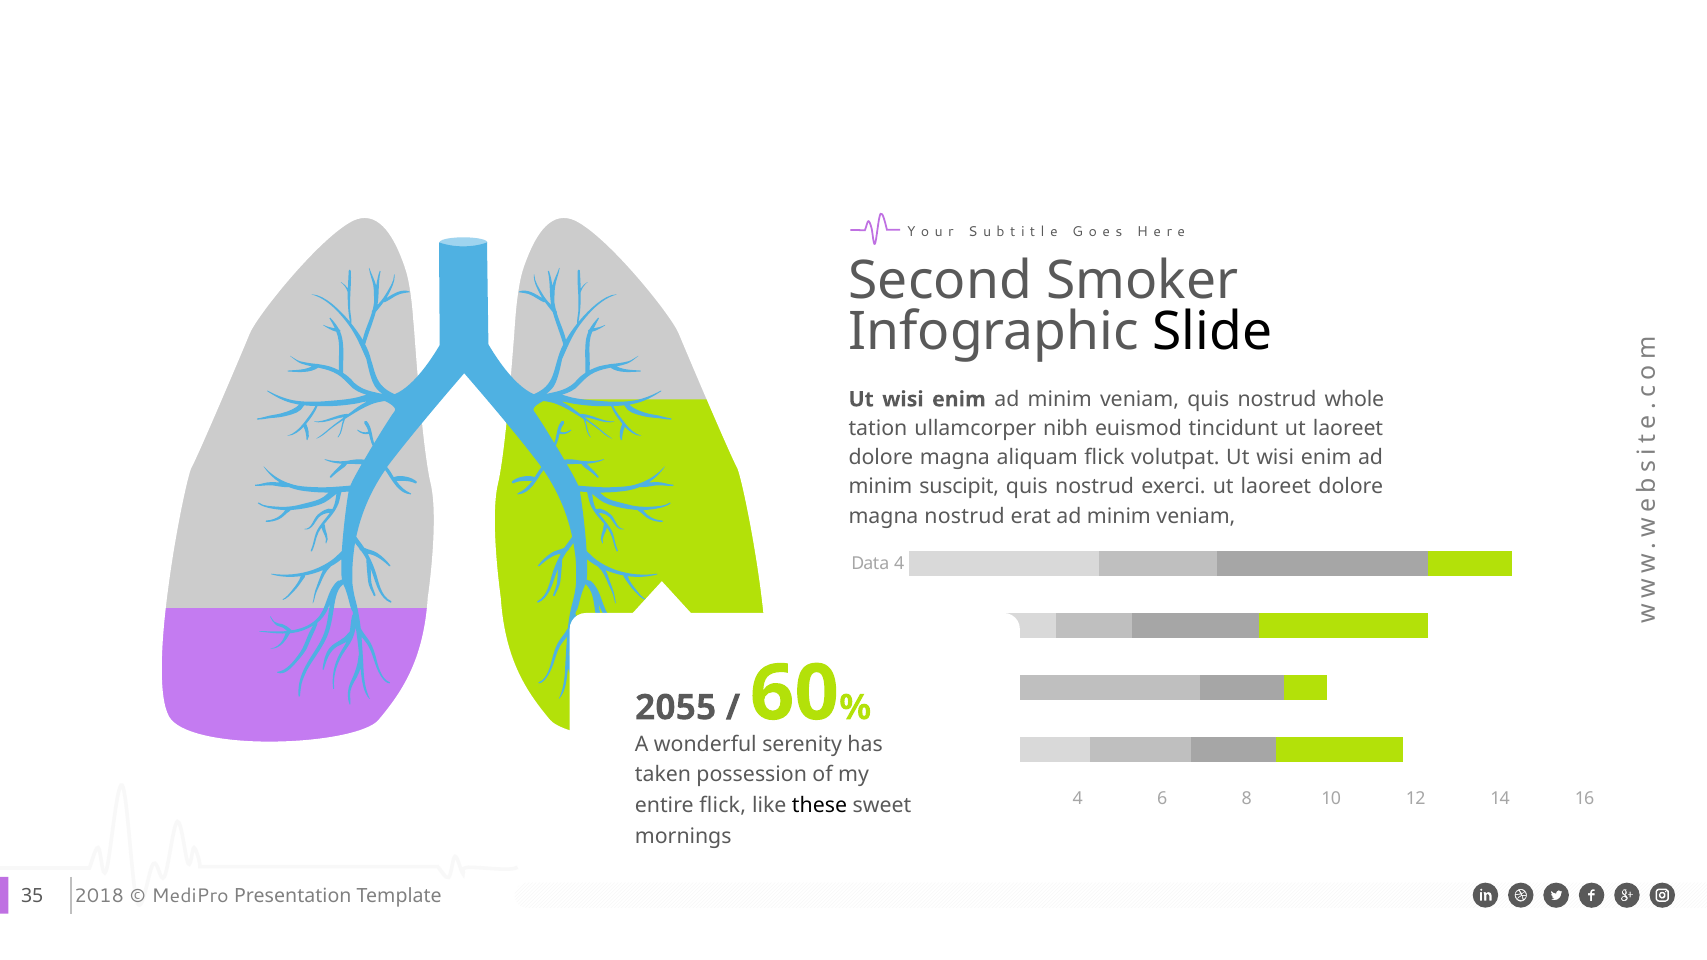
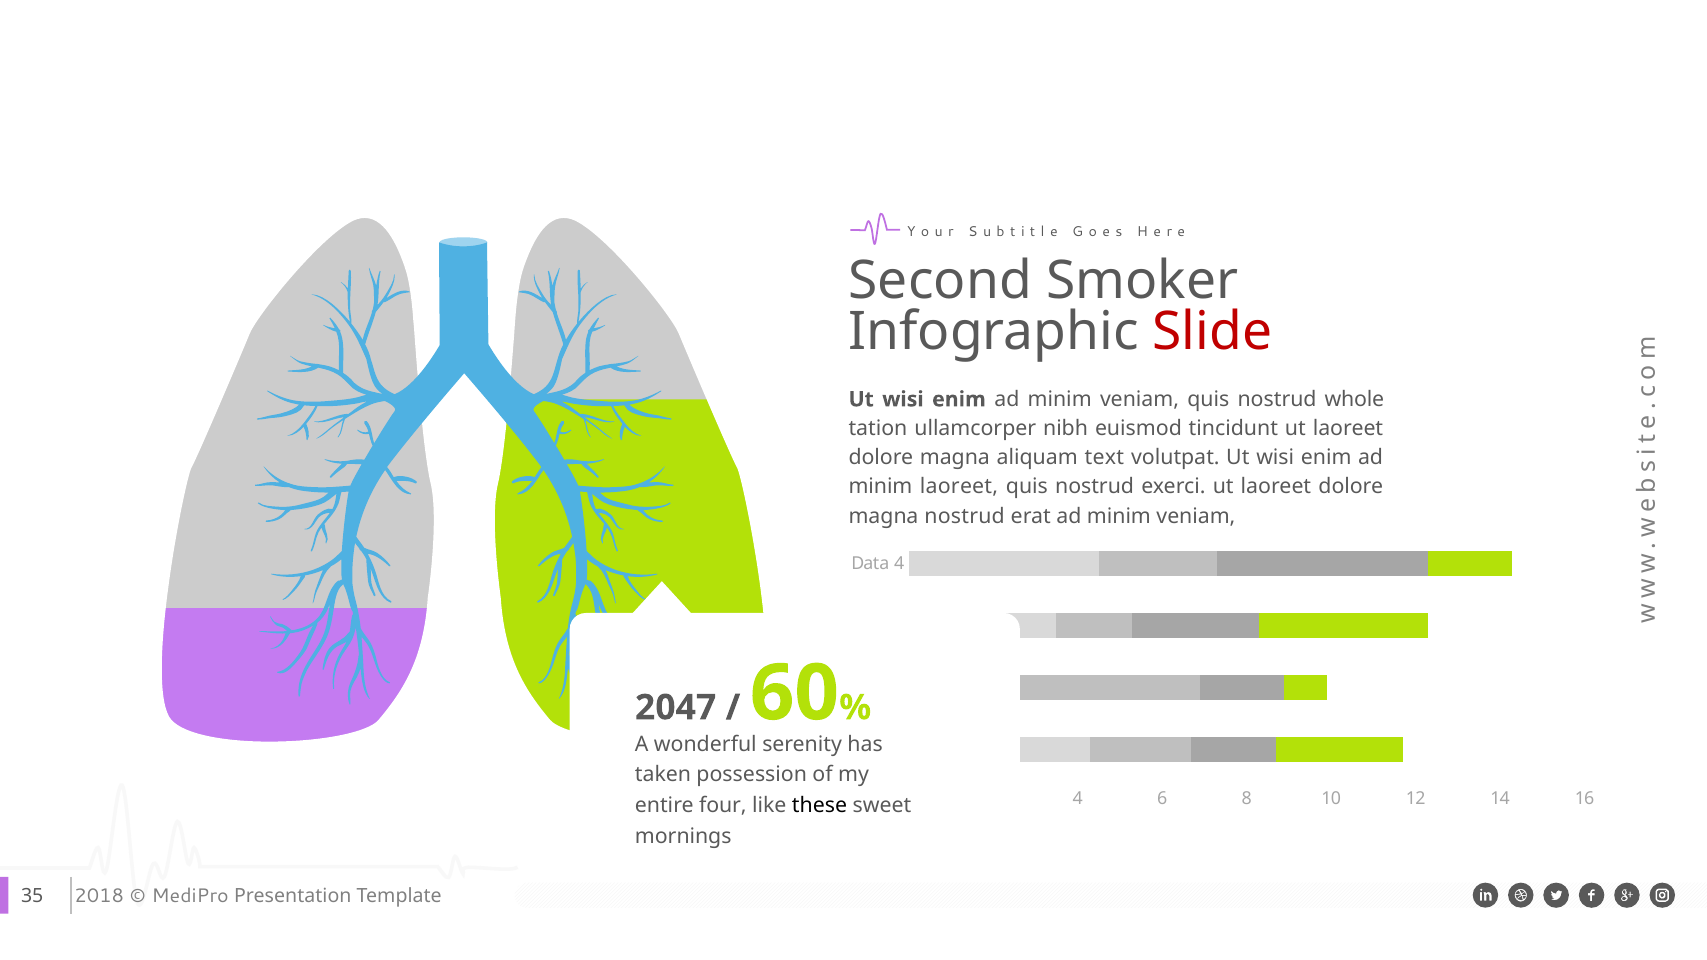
Slide colour: black -> red
aliquam flick: flick -> text
minim suscipit: suscipit -> laoreet
2055: 2055 -> 2047
entire flick: flick -> four
